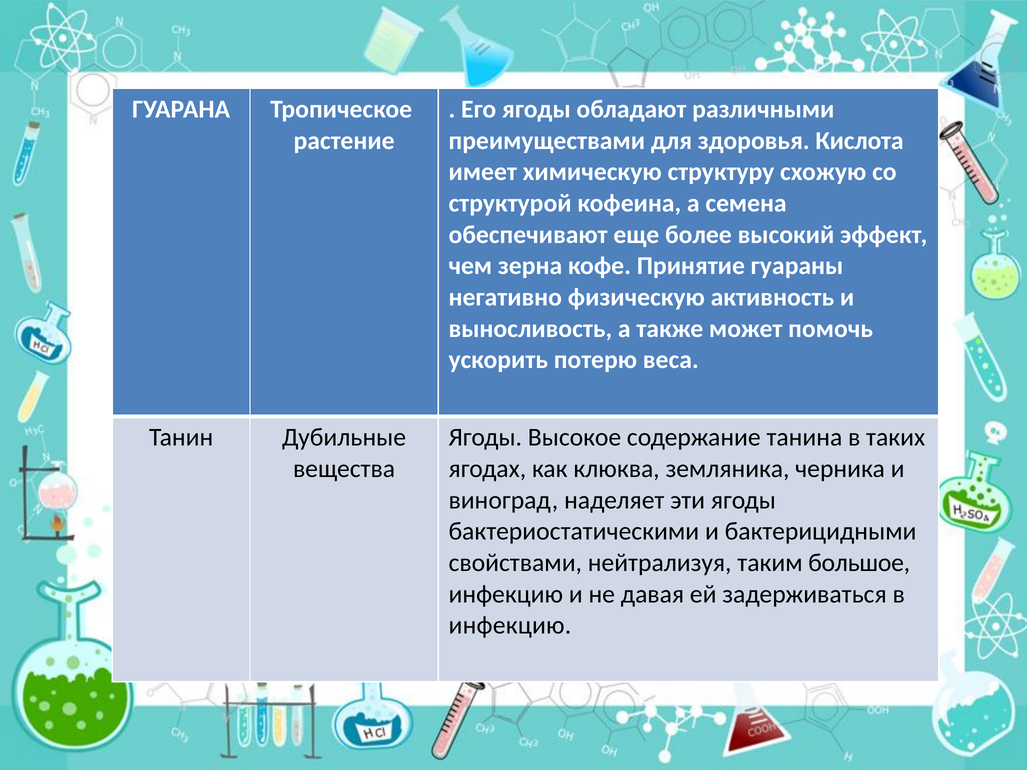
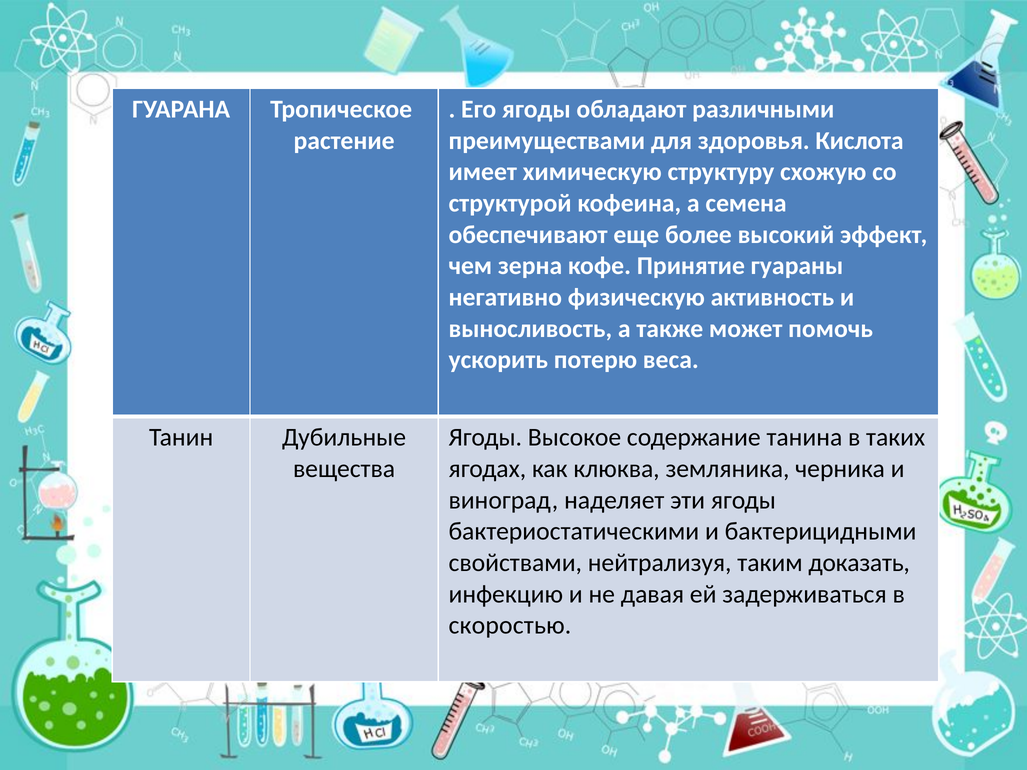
большое: большое -> доказать
инфекцию at (510, 626): инфекцию -> скоростью
